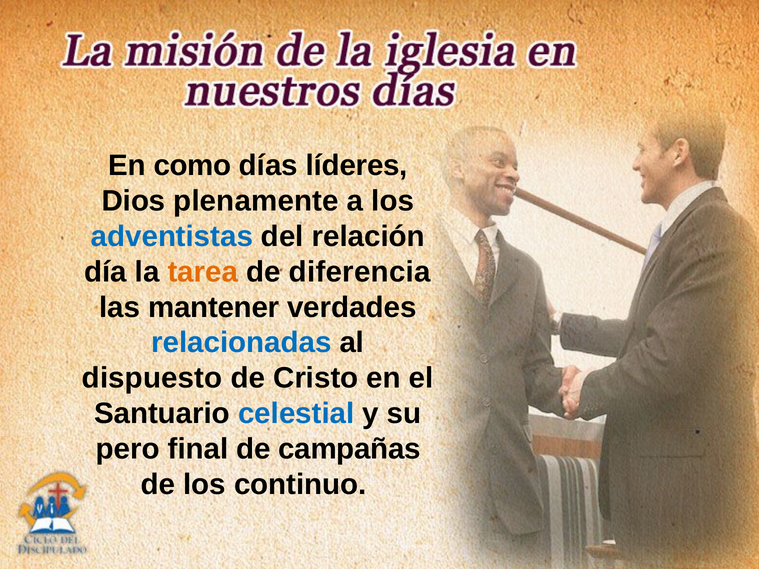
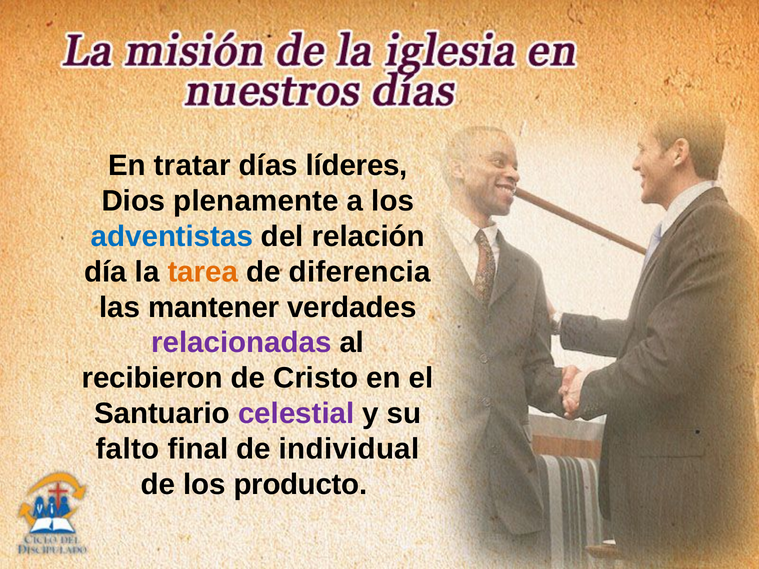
como: como -> tratar
relacionadas colour: blue -> purple
dispuesto: dispuesto -> recibieron
celestial colour: blue -> purple
pero: pero -> falto
campañas: campañas -> individual
continuo: continuo -> producto
